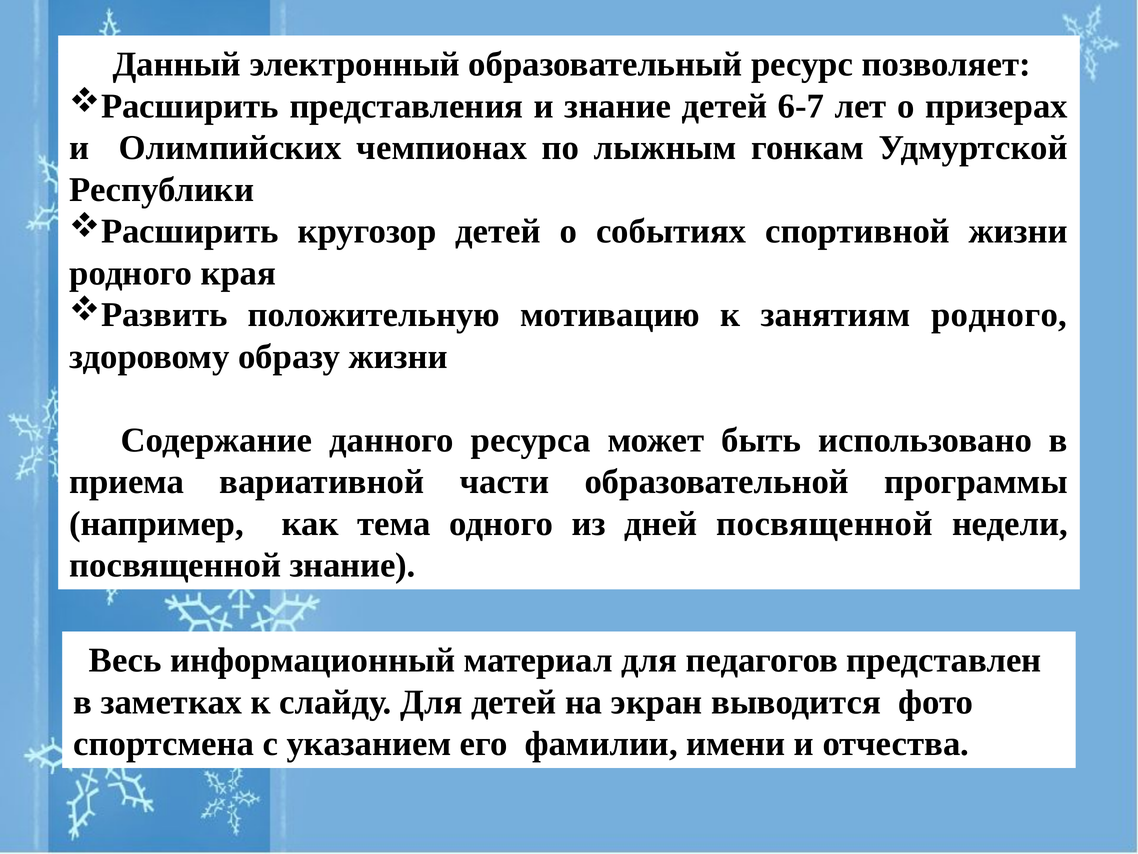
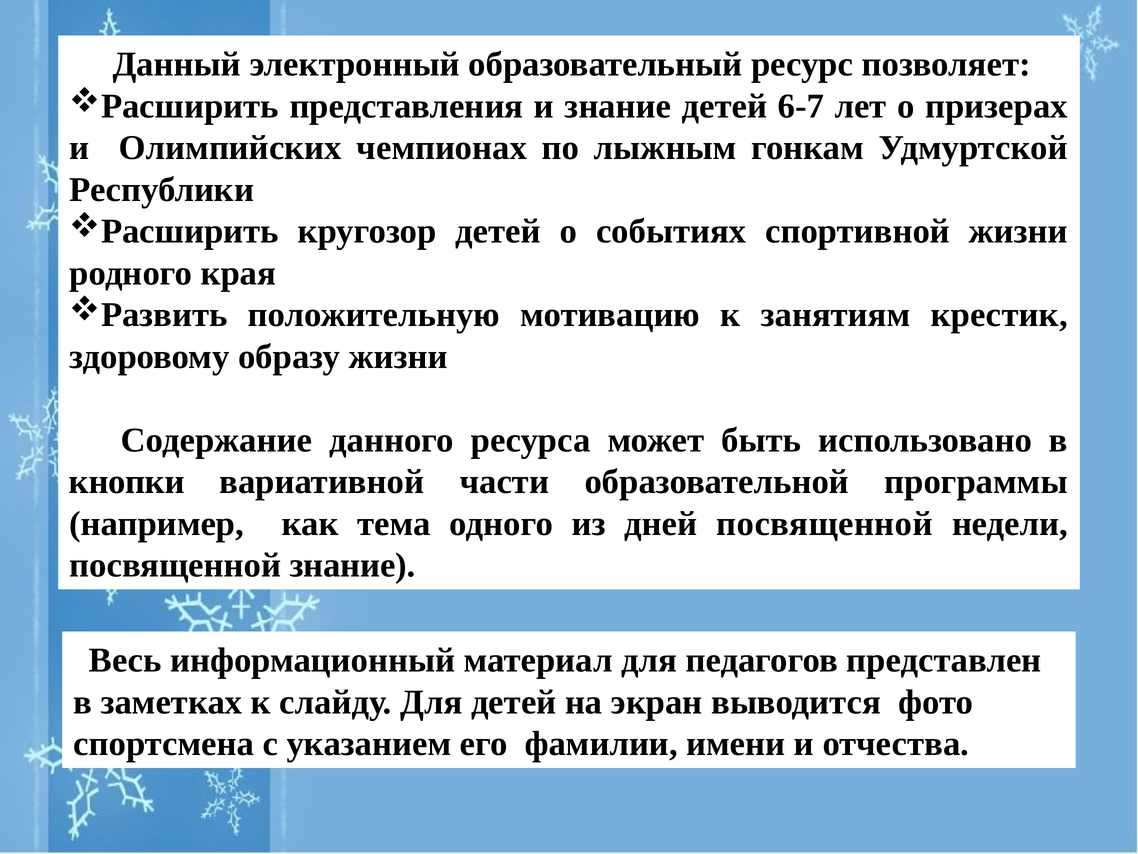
занятиям родного: родного -> крестик
приема: приема -> кнопки
